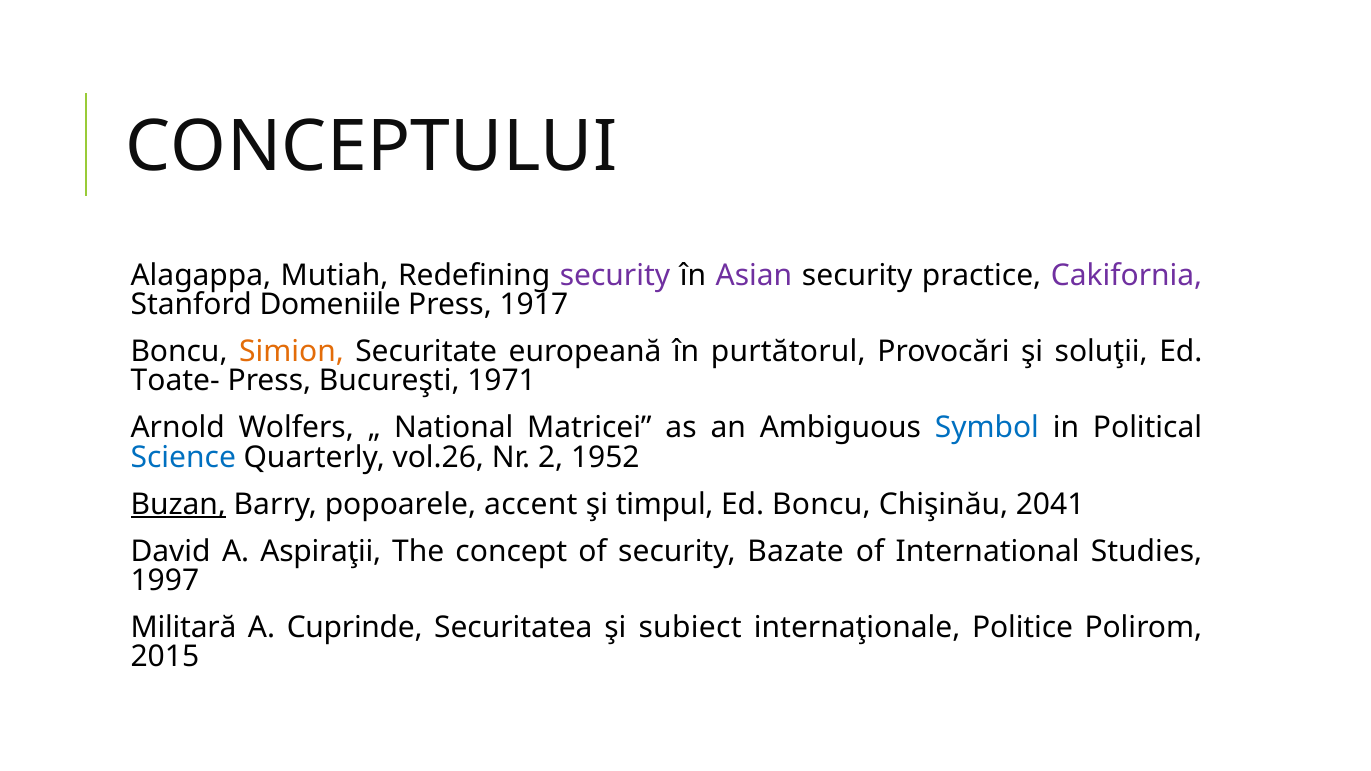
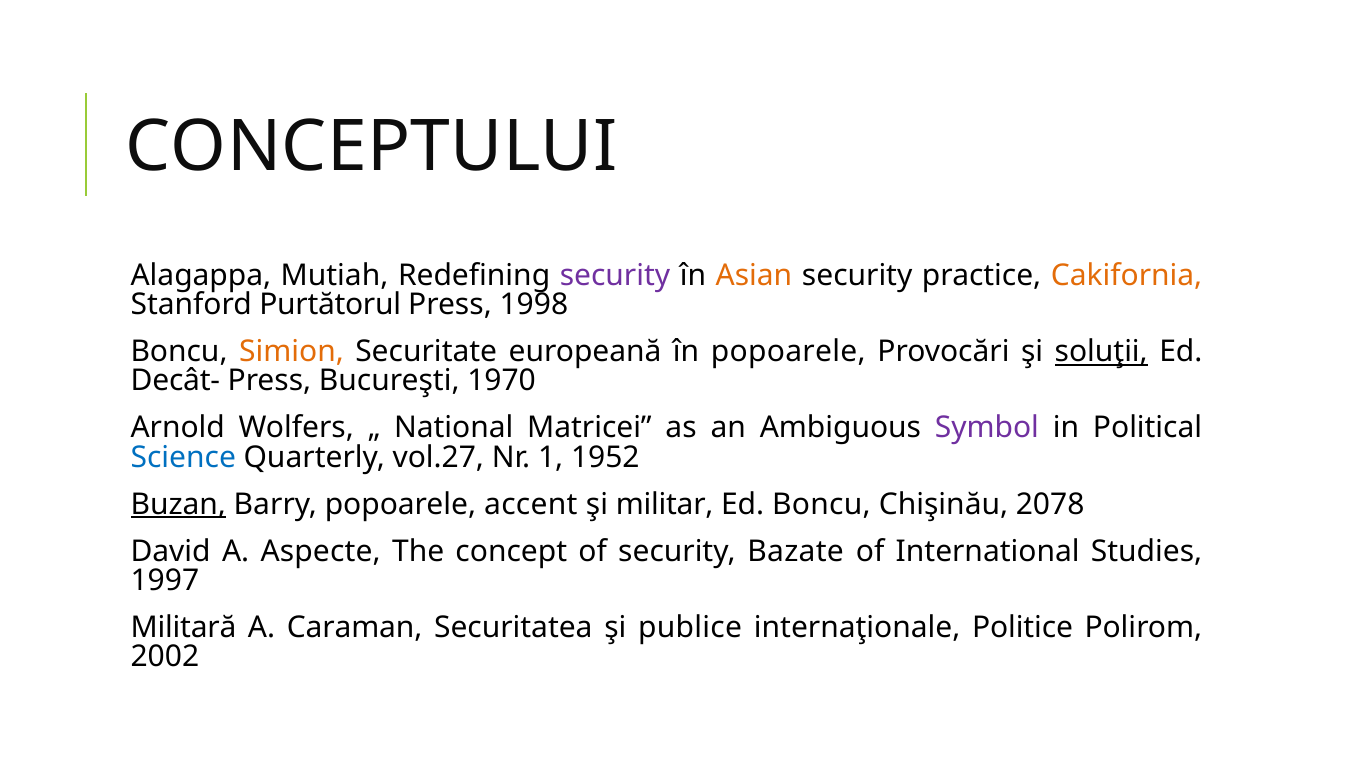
Asian colour: purple -> orange
Cakifornia colour: purple -> orange
Domeniile: Domeniile -> Purtătorul
1917: 1917 -> 1998
în purtătorul: purtătorul -> popoarele
soluţii underline: none -> present
Toate-: Toate- -> Decât-
1971: 1971 -> 1970
Symbol colour: blue -> purple
vol.26: vol.26 -> vol.27
2: 2 -> 1
timpul: timpul -> militar
2041: 2041 -> 2078
Aspiraţii: Aspiraţii -> Aspecte
Cuprinde: Cuprinde -> Caraman
subiect: subiect -> publice
2015: 2015 -> 2002
